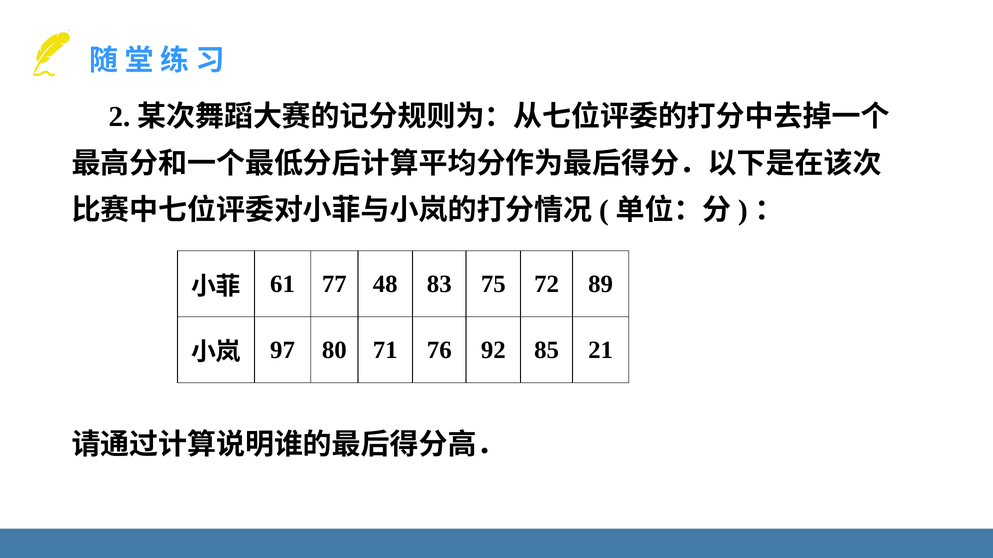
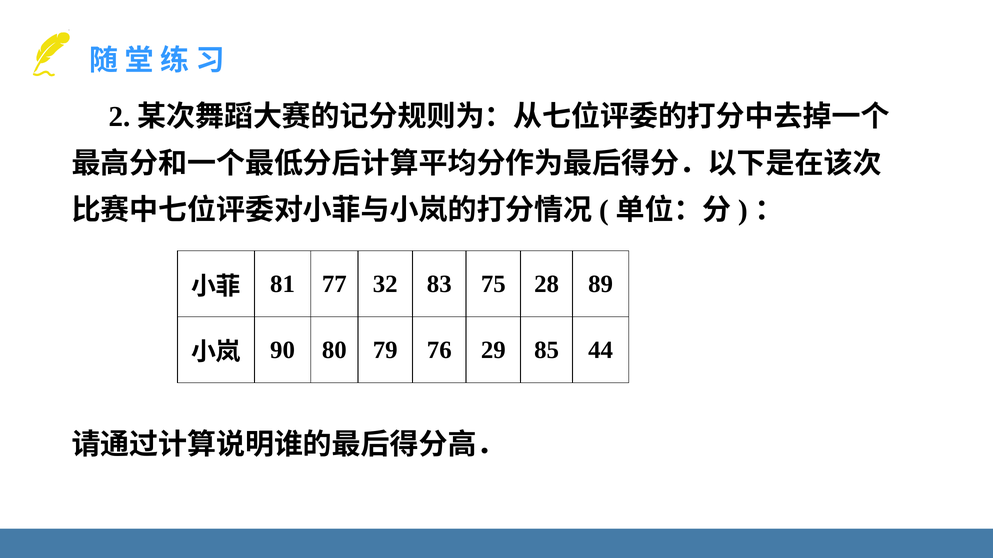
61: 61 -> 81
48: 48 -> 32
72: 72 -> 28
97: 97 -> 90
71: 71 -> 79
92: 92 -> 29
21: 21 -> 44
